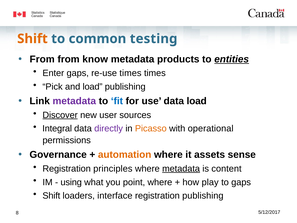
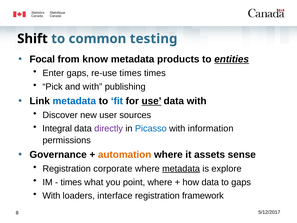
Shift at (32, 39) colour: orange -> black
From at (42, 59): From -> Focal
and load: load -> with
metadata at (74, 101) colour: purple -> blue
use underline: none -> present
data load: load -> with
Discover underline: present -> none
Picasso colour: orange -> blue
operational: operational -> information
principles: principles -> corporate
content: content -> explore
using at (71, 182): using -> times
how play: play -> data
Shift at (51, 196): Shift -> With
registration publishing: publishing -> framework
